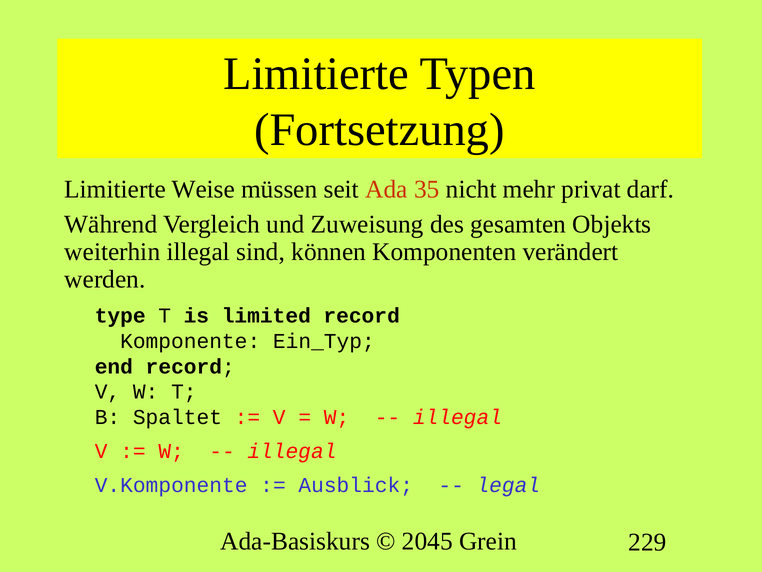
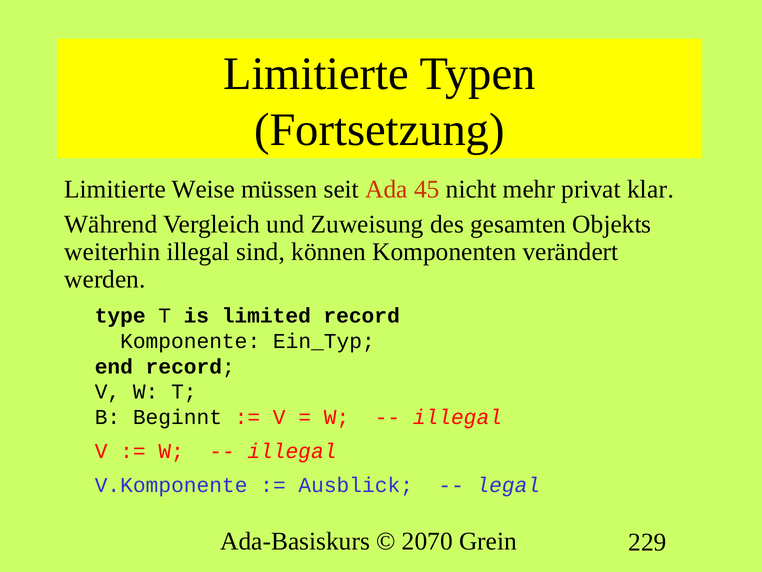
35: 35 -> 45
darf: darf -> klar
Spaltet: Spaltet -> Beginnt
2045: 2045 -> 2070
